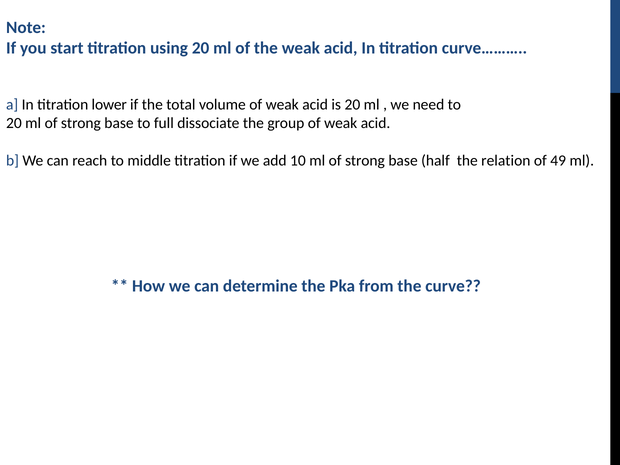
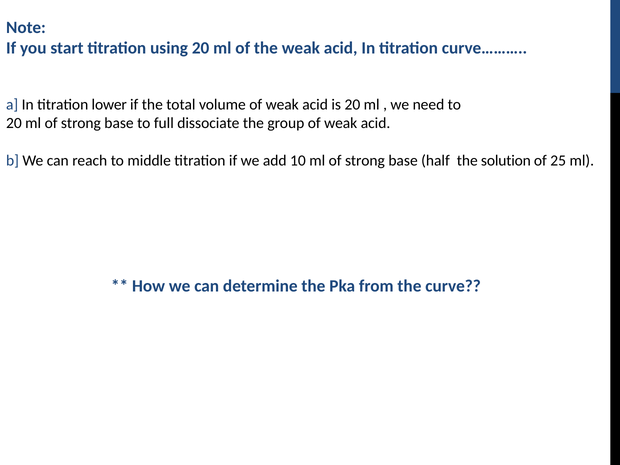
relation: relation -> solution
49: 49 -> 25
